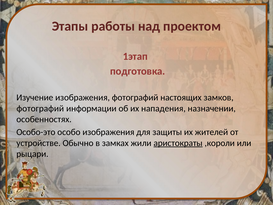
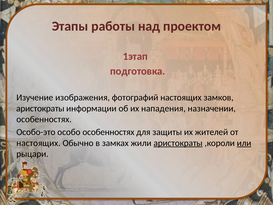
фотографий at (40, 108): фотографий -> аристократы
особо изображения: изображения -> особенностях
устройстве at (38, 143): устройстве -> настоящих
или underline: none -> present
